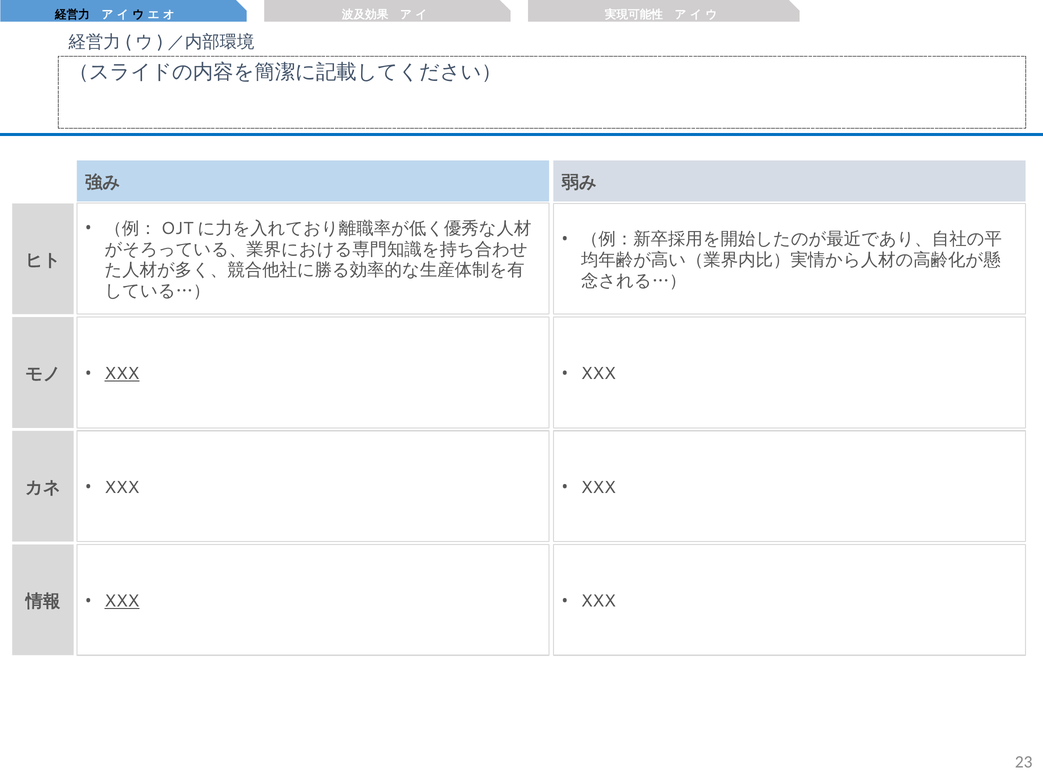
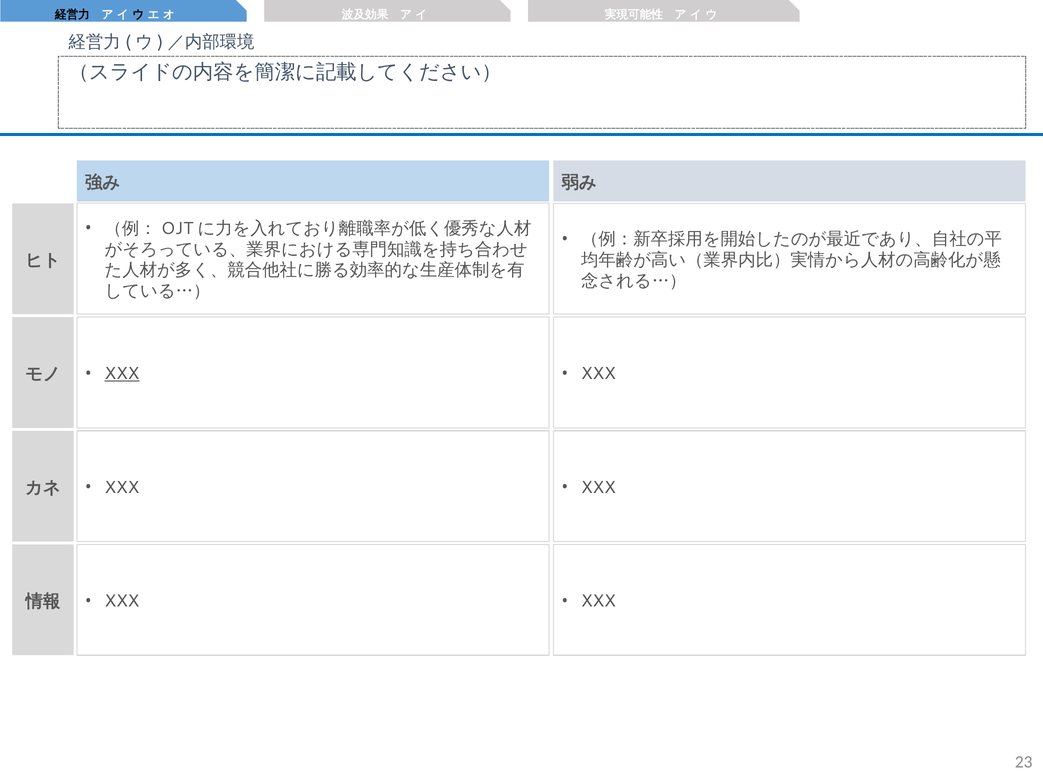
XXX at (122, 601) underline: present -> none
